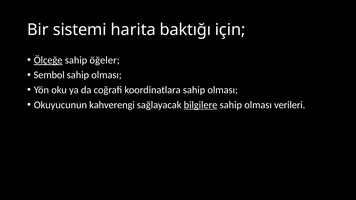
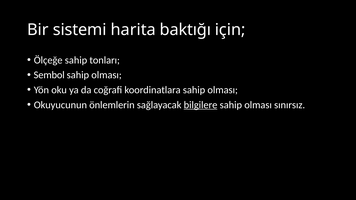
Ölçeğe underline: present -> none
öğeler: öğeler -> tonları
kahverengi: kahverengi -> önlemlerin
verileri: verileri -> sınırsız
